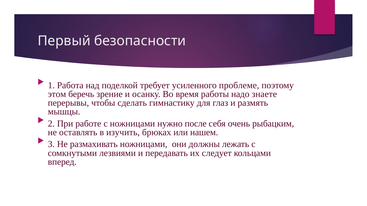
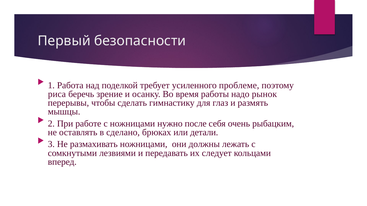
этом: этом -> риса
знаете: знаете -> рынок
изучить: изучить -> сделано
нашем: нашем -> детали
